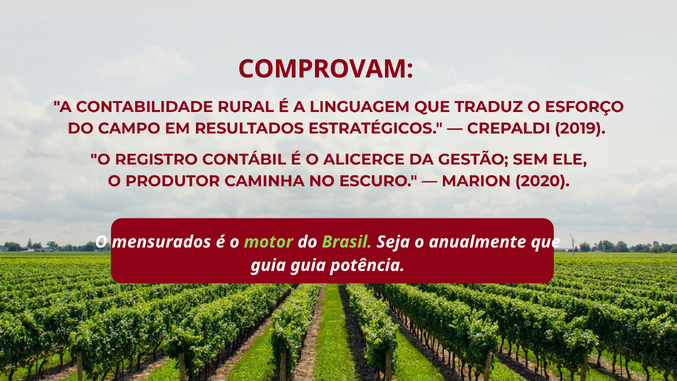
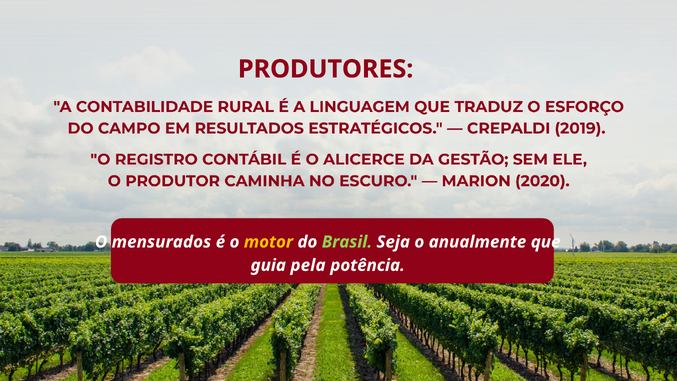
COMPROVAM: COMPROVAM -> PRODUTORES
motor colour: light green -> yellow
guia guia: guia -> pela
